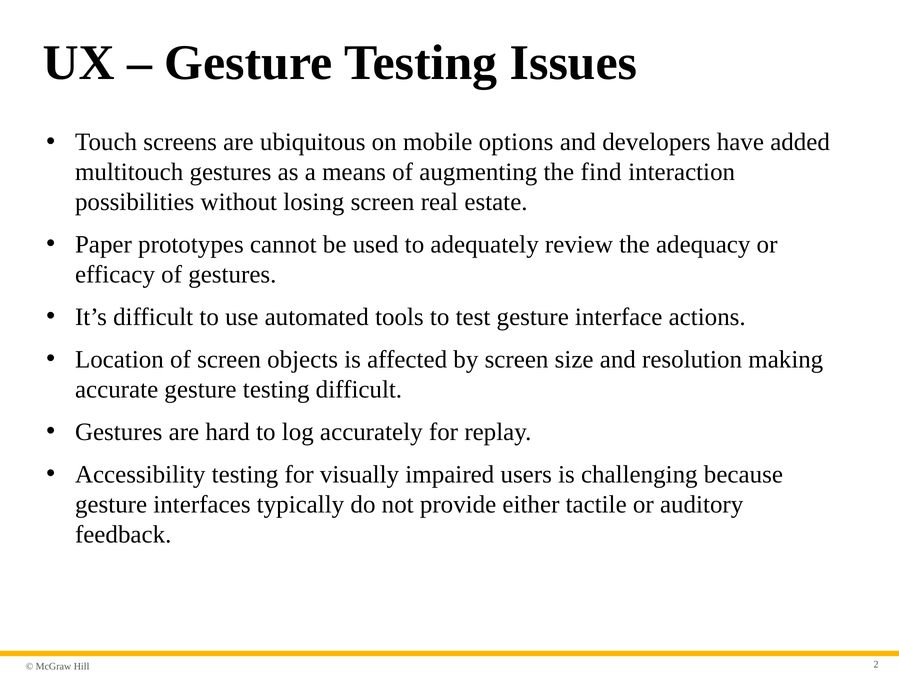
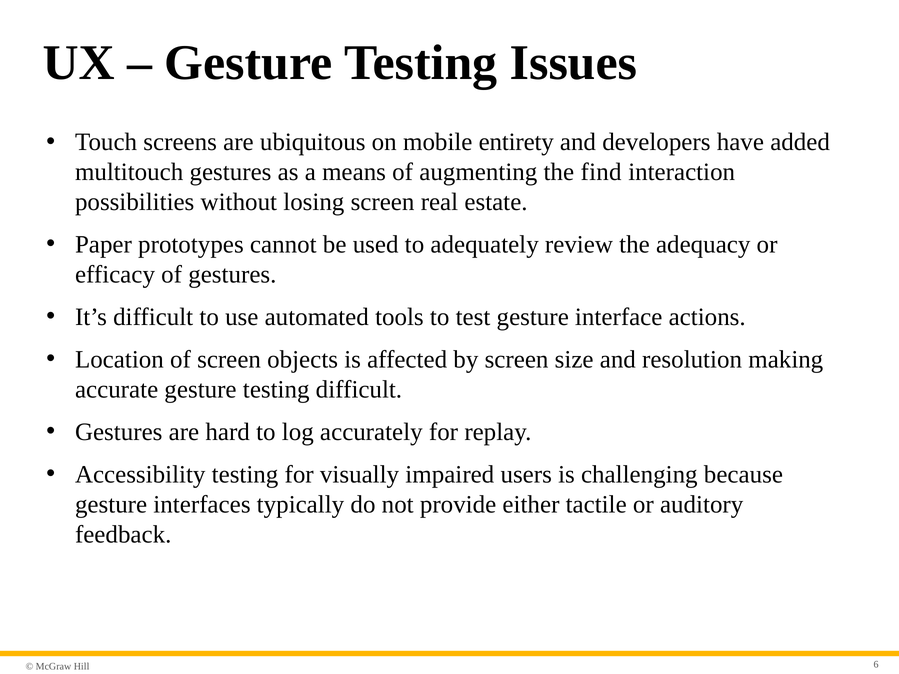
options: options -> entirety
2: 2 -> 6
